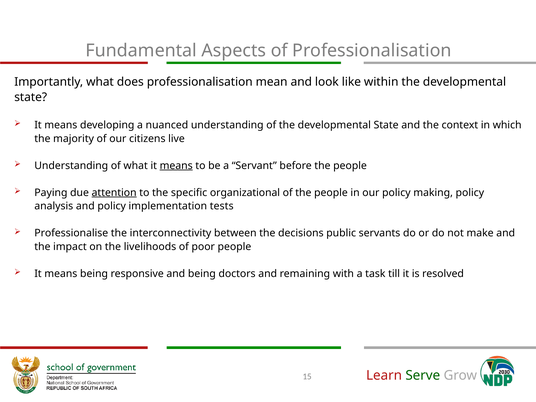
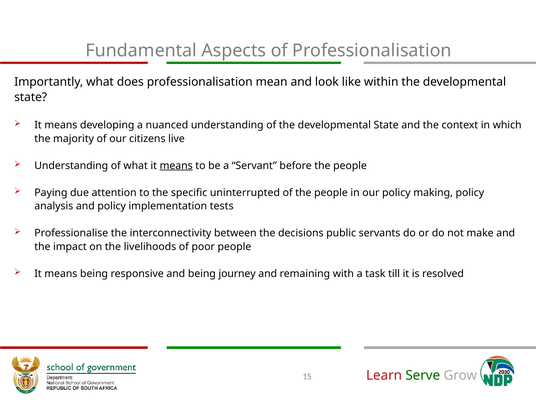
attention underline: present -> none
organizational: organizational -> uninterrupted
doctors: doctors -> journey
